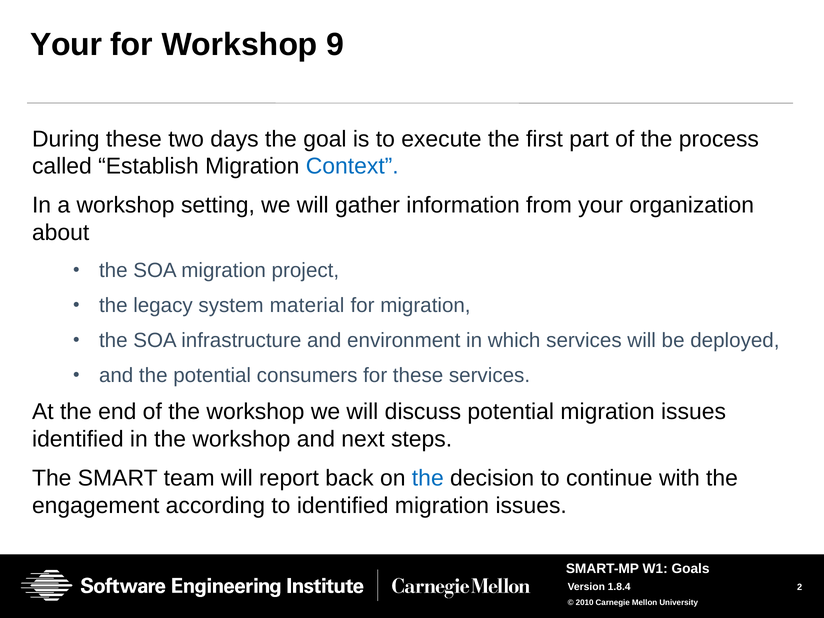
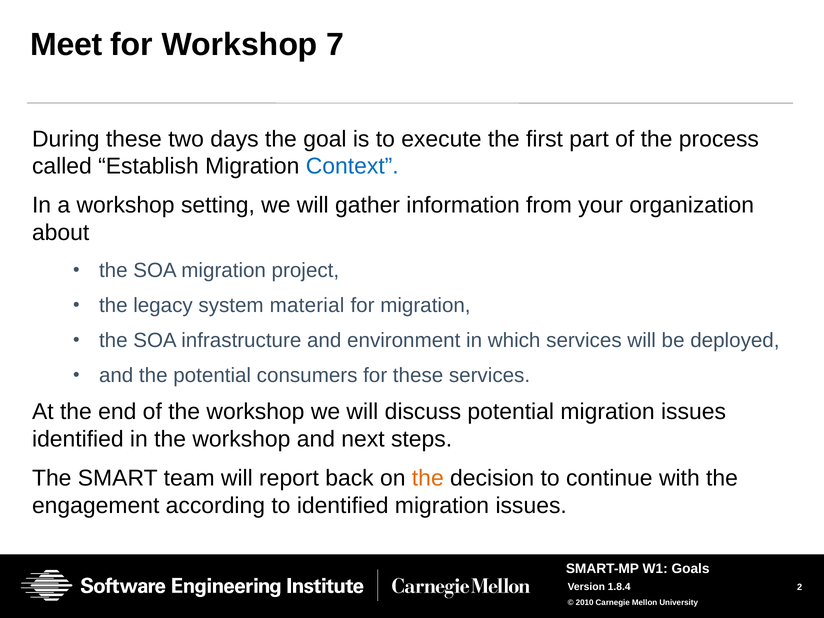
Your at (66, 45): Your -> Meet
9: 9 -> 7
the at (428, 478) colour: blue -> orange
